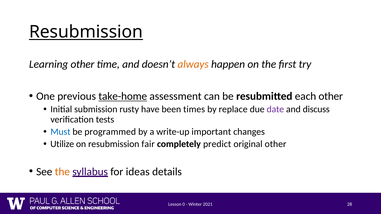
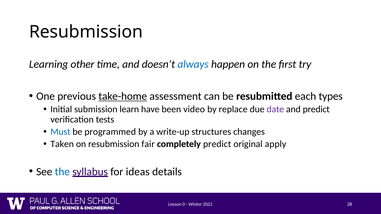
Resubmission at (86, 32) underline: present -> none
always colour: orange -> blue
each other: other -> types
rusty: rusty -> learn
times: times -> video
and discuss: discuss -> predict
important: important -> structures
Utilize: Utilize -> Taken
original other: other -> apply
the at (62, 172) colour: orange -> blue
